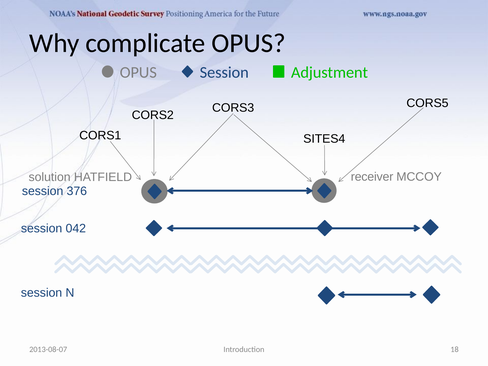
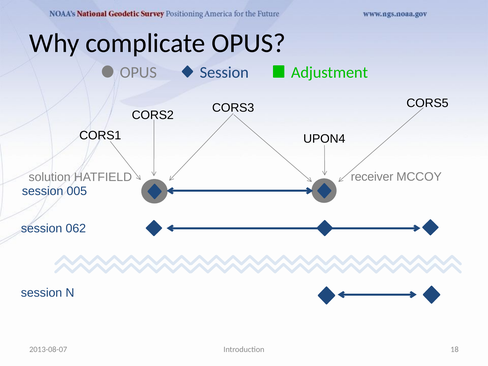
SITES4: SITES4 -> UPON4
376: 376 -> 005
042: 042 -> 062
